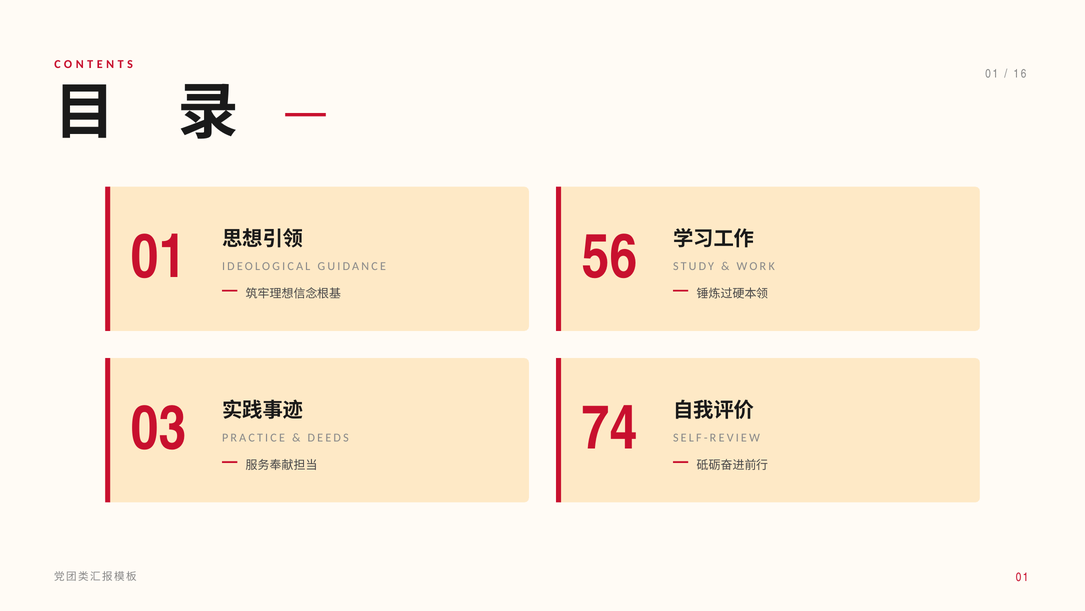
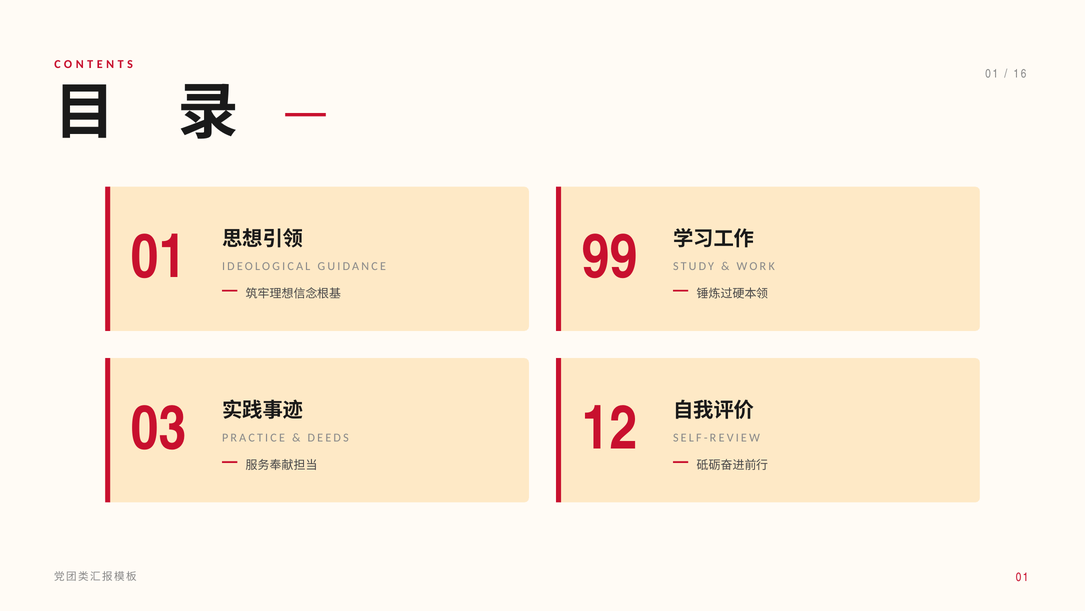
56: 56 -> 99
74: 74 -> 12
